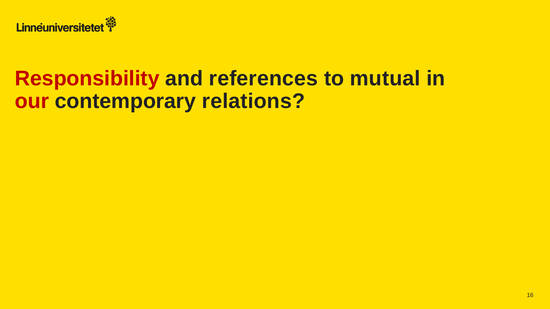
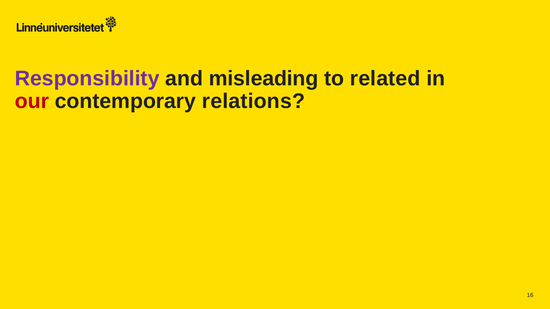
Responsibility colour: red -> purple
references: references -> misleading
mutual: mutual -> related
